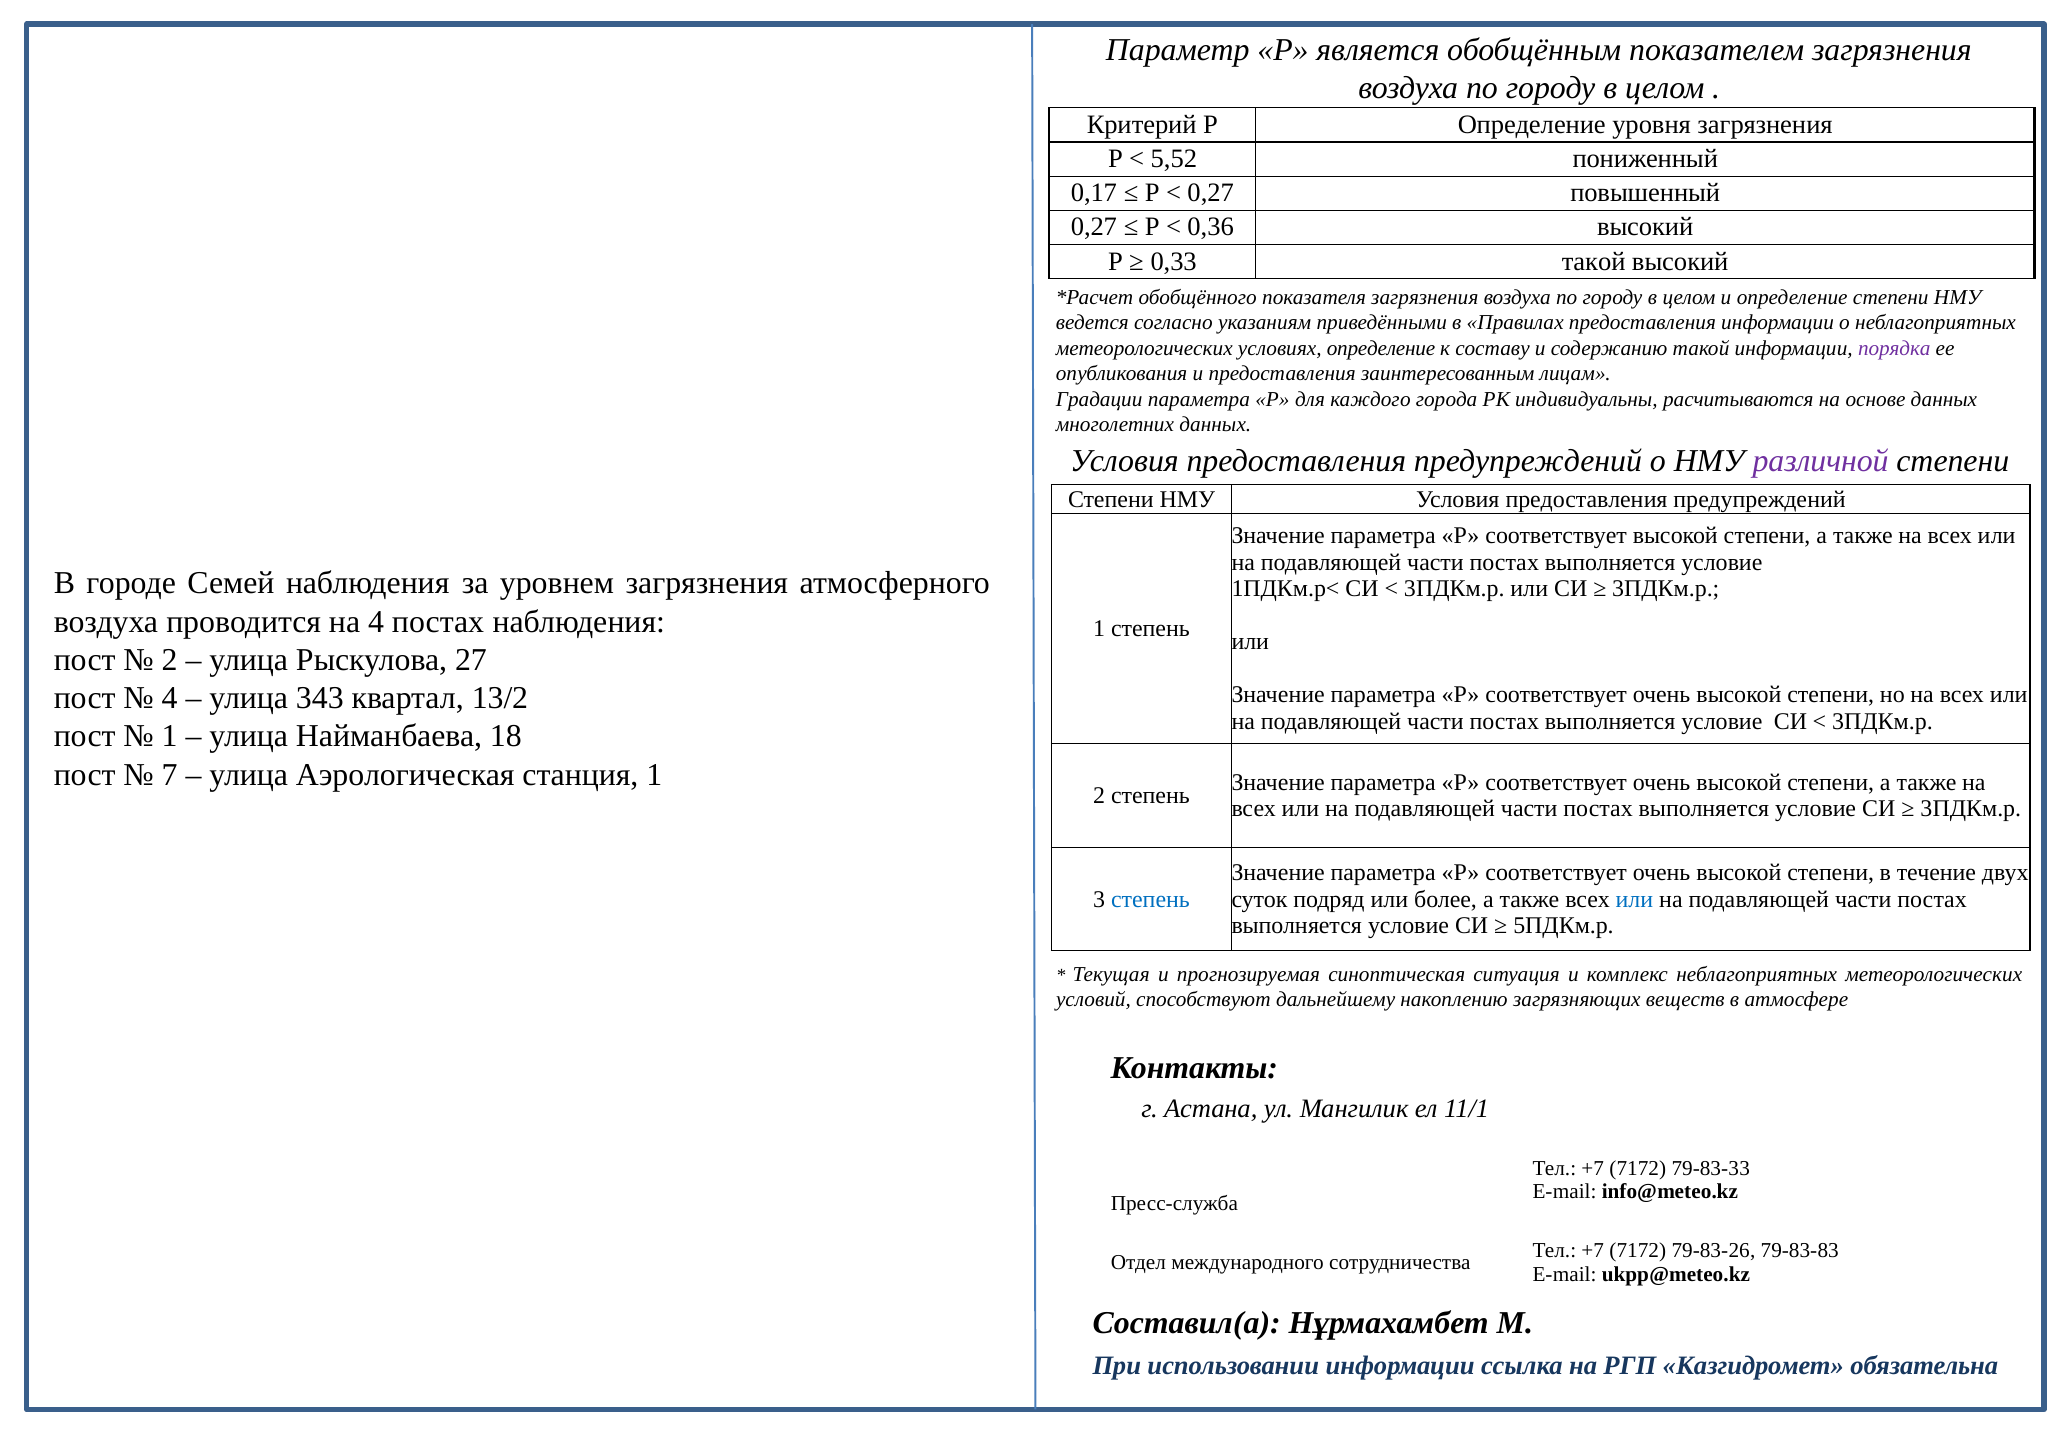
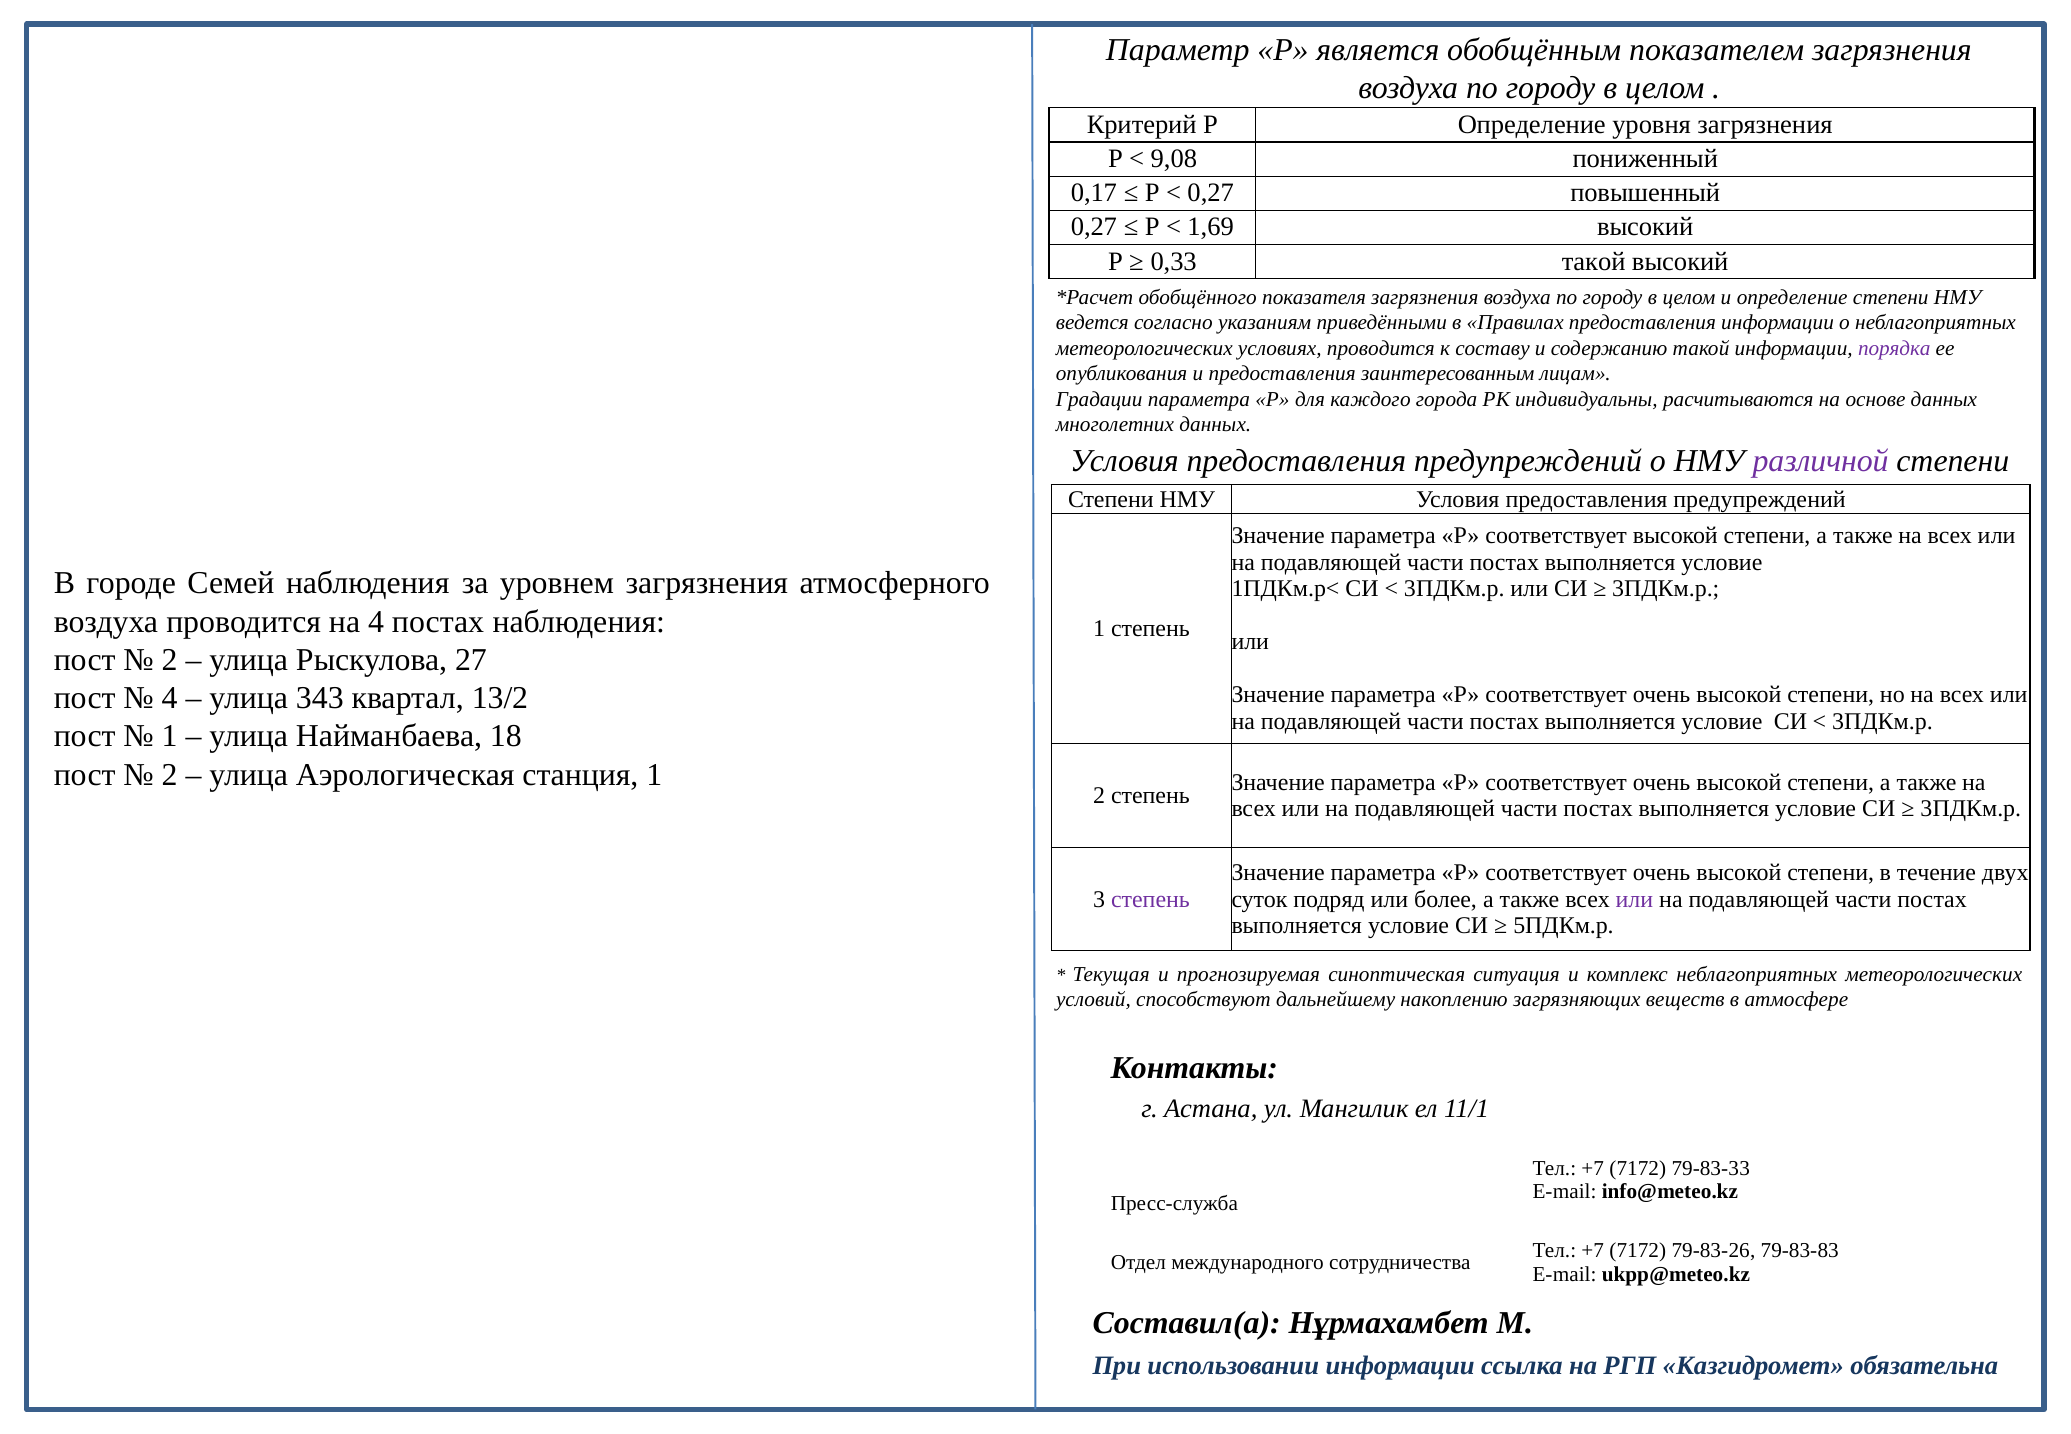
5,52: 5,52 -> 9,08
0,36: 0,36 -> 1,69
условиях определение: определение -> проводится
7 at (170, 774): 7 -> 2
степень at (1150, 899) colour: blue -> purple
или at (1634, 899) colour: blue -> purple
